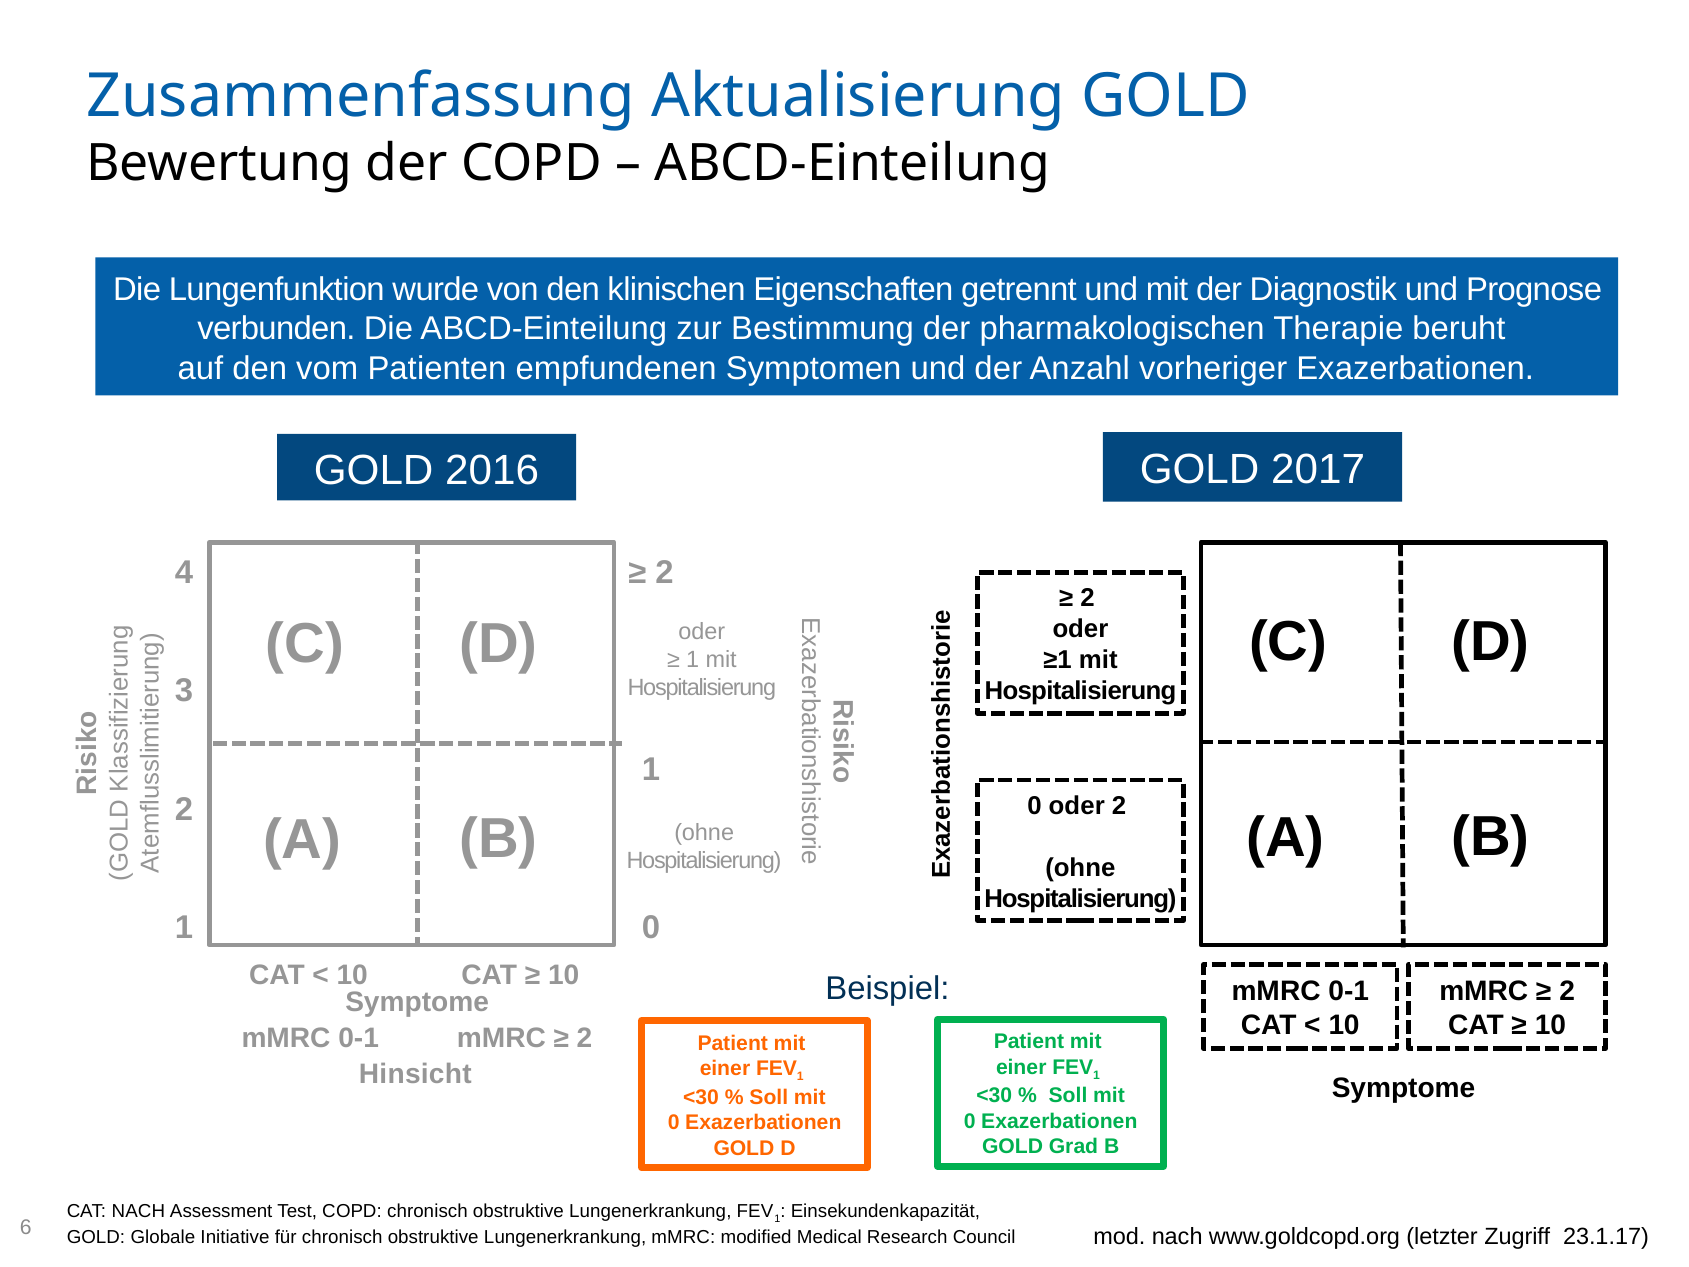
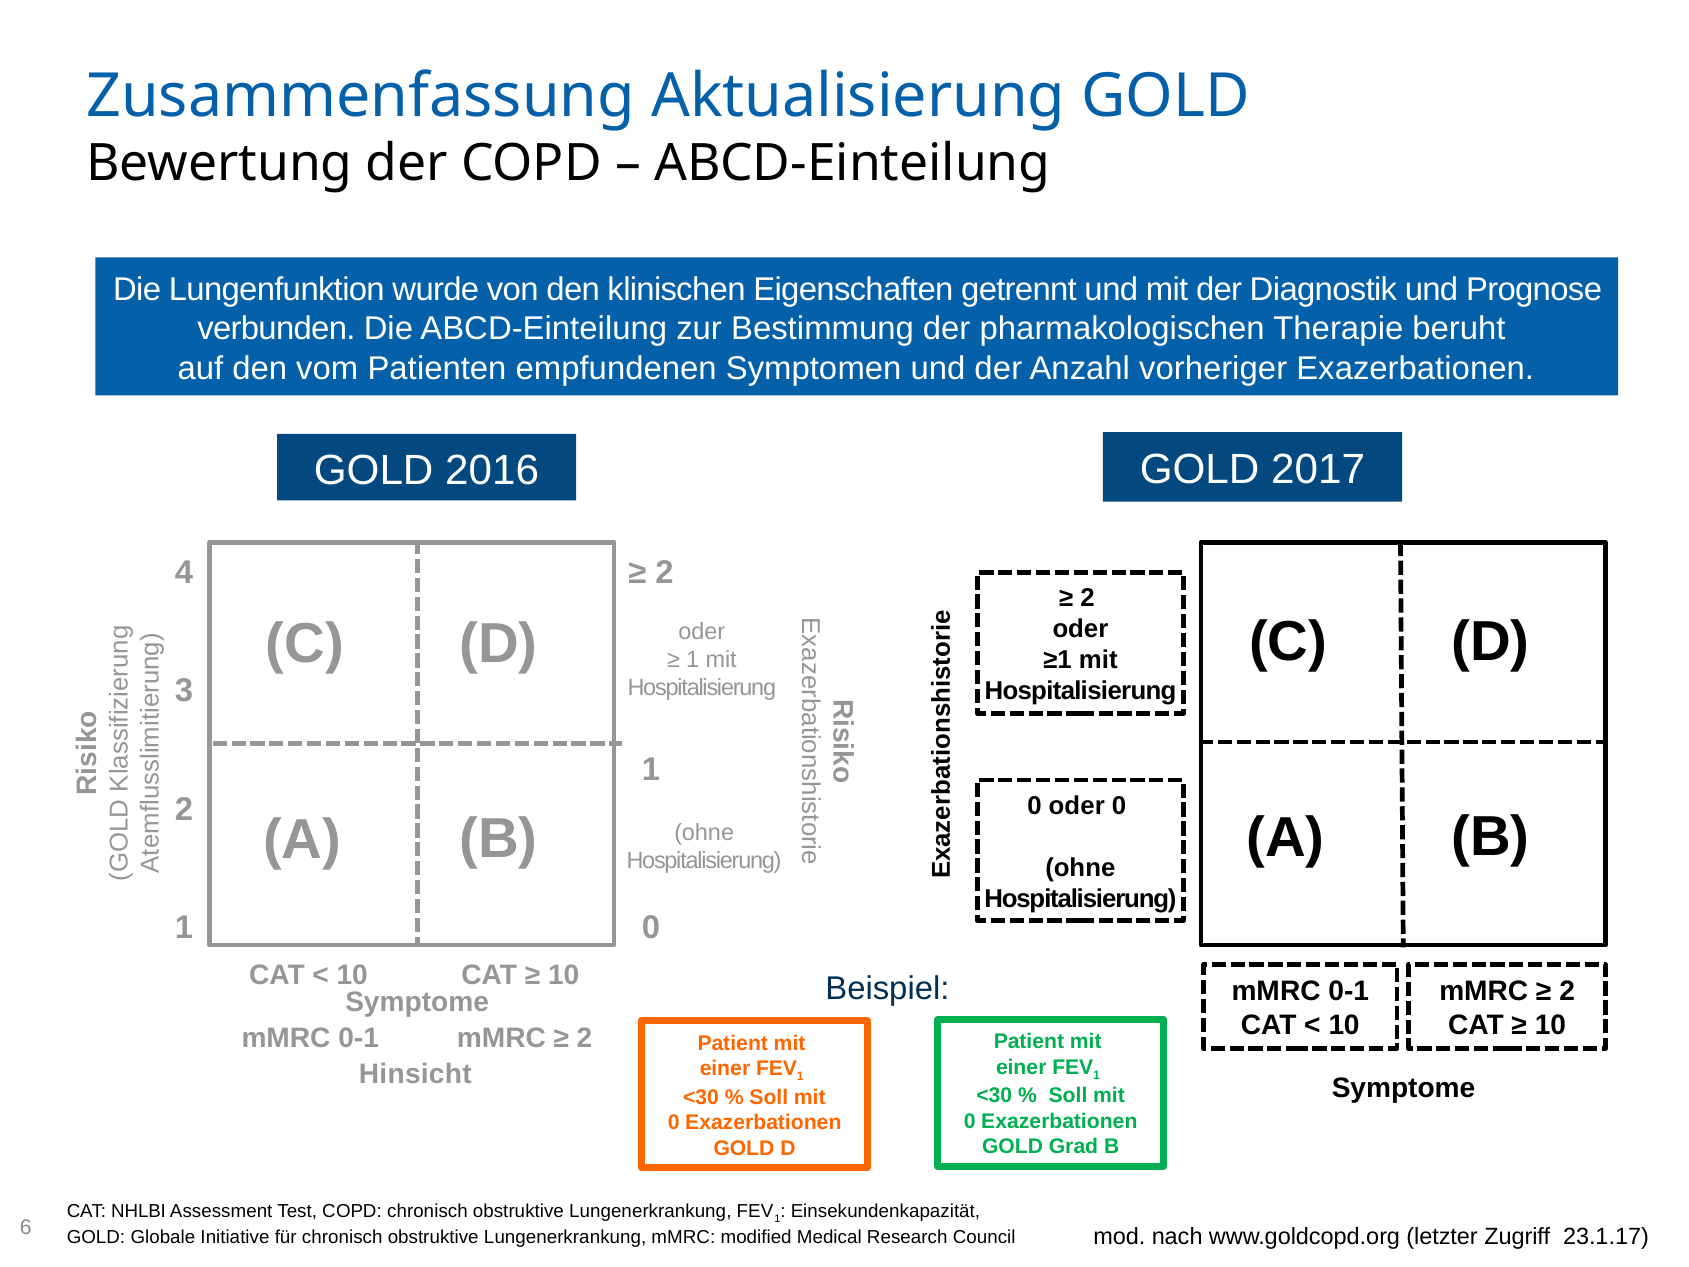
oder 2: 2 -> 0
CAT NACH: NACH -> NHLBI
